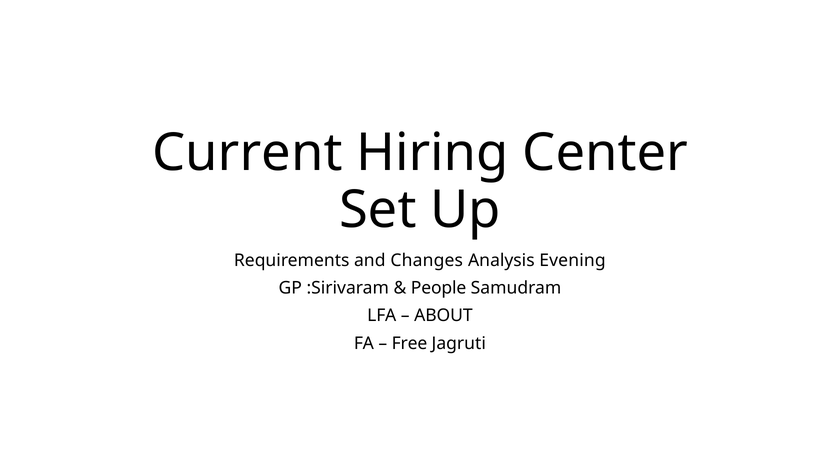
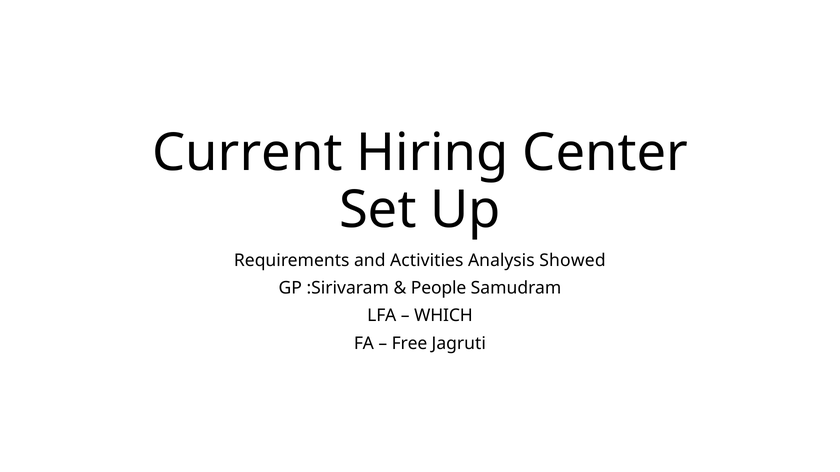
Changes: Changes -> Activities
Evening: Evening -> Showed
ABOUT: ABOUT -> WHICH
